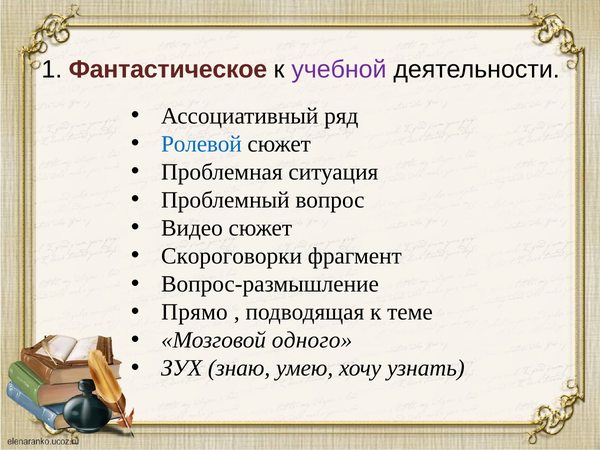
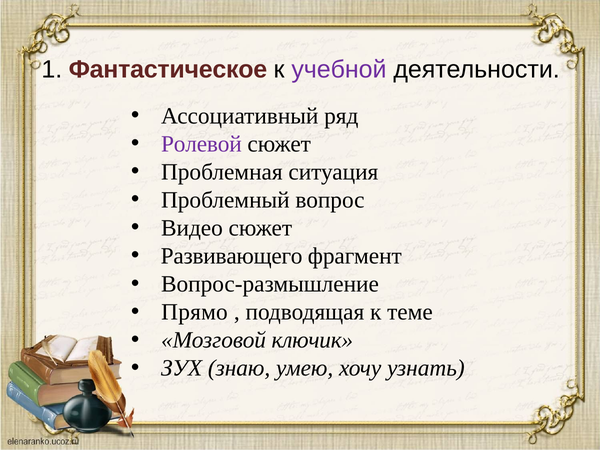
Ролевой colour: blue -> purple
Скороговорки: Скороговорки -> Развивающего
одного: одного -> ключик
